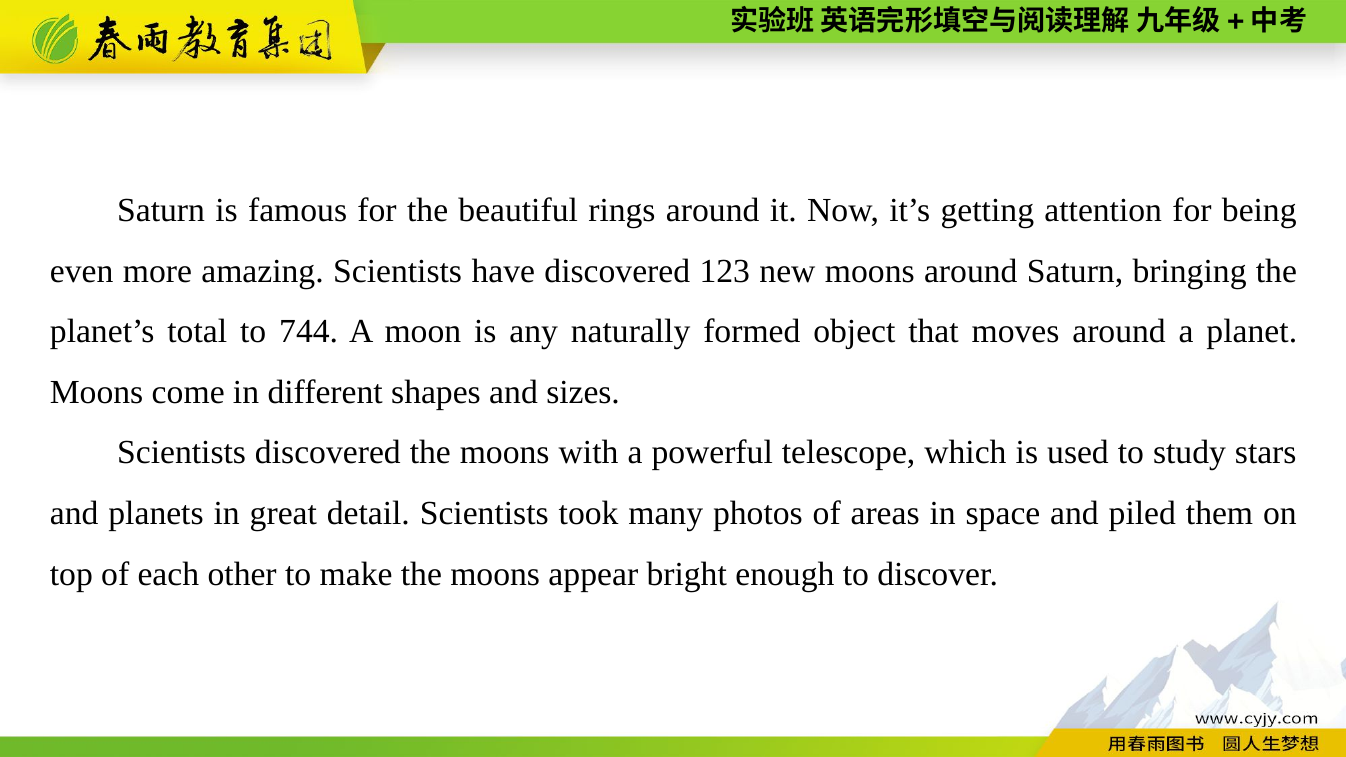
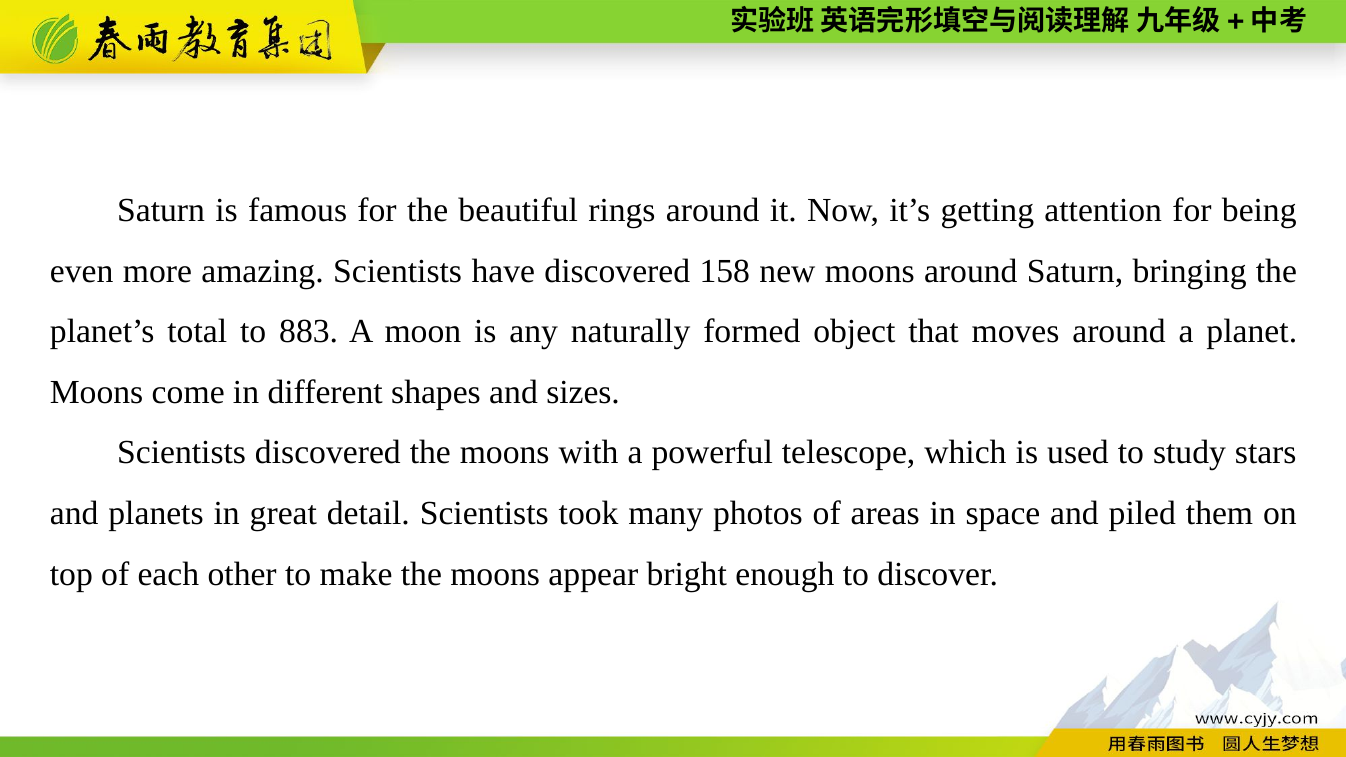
123: 123 -> 158
744: 744 -> 883
